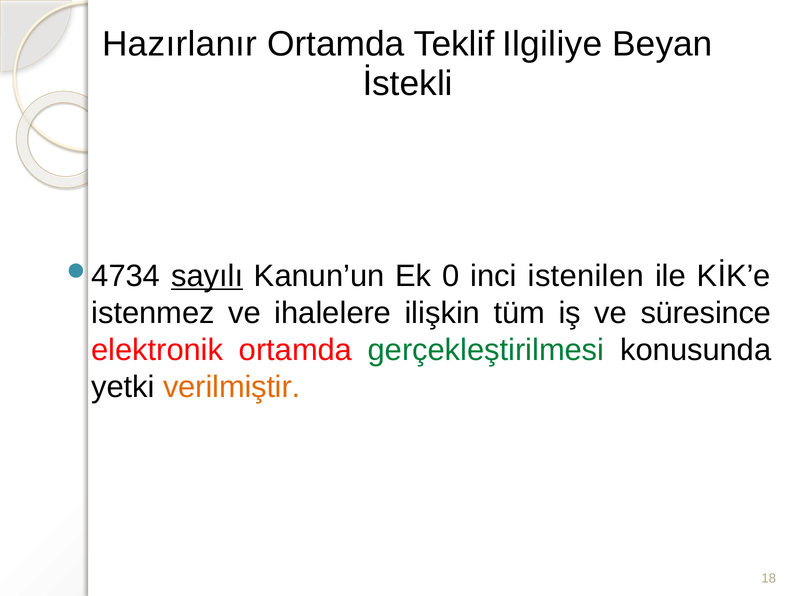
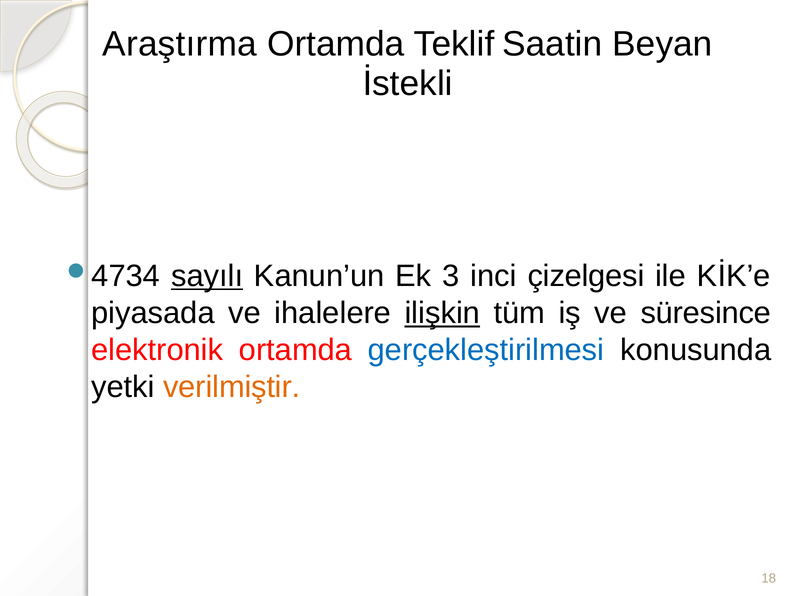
Hazırlanır: Hazırlanır -> Araştırma
Ilgiliye: Ilgiliye -> Saatin
0: 0 -> 3
istenilen: istenilen -> çizelgesi
istenmez: istenmez -> piyasada
ilişkin underline: none -> present
gerçekleştirilmesi colour: green -> blue
